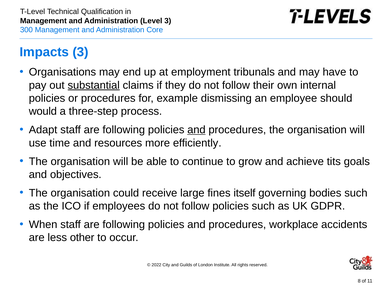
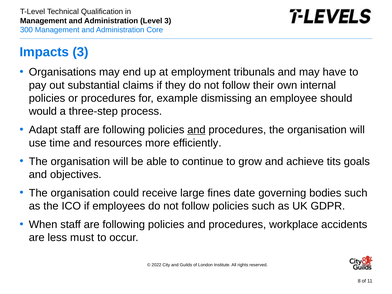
substantial underline: present -> none
itself: itself -> date
other: other -> must
